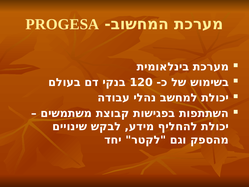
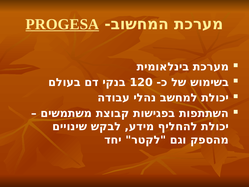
PROGESA underline: none -> present
